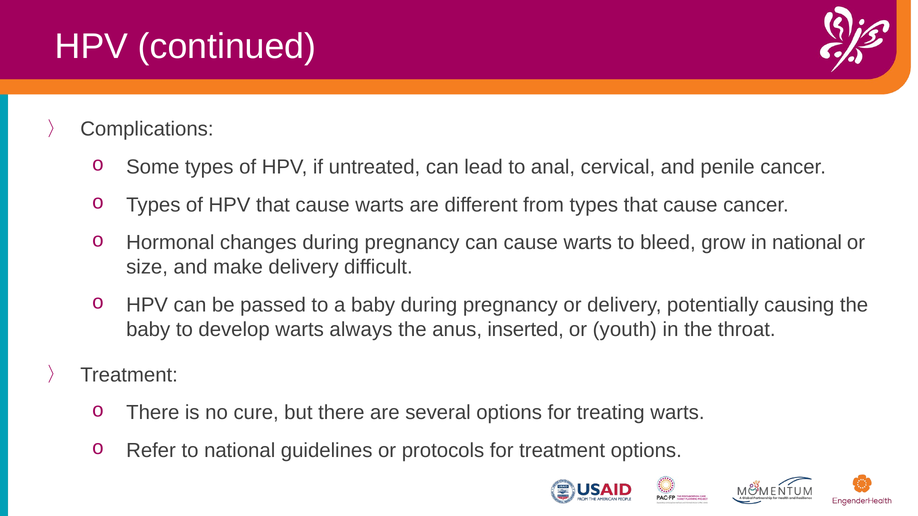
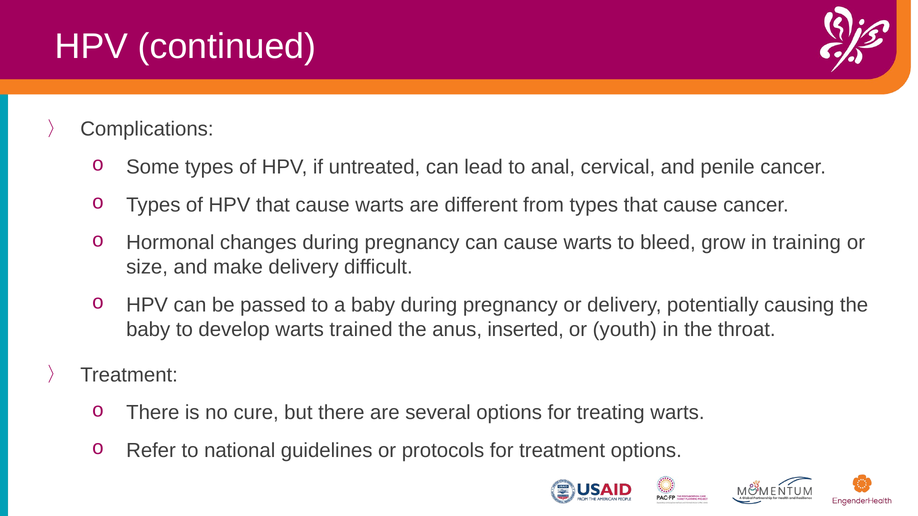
in national: national -> training
always: always -> trained
